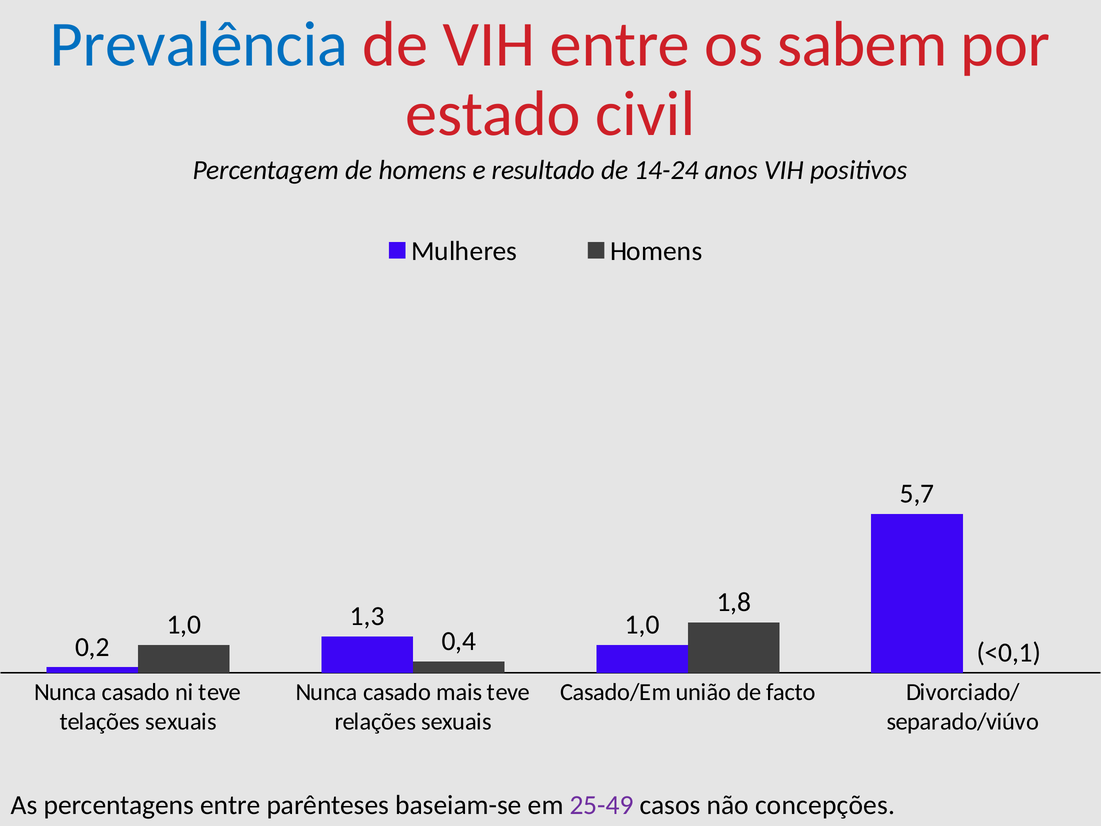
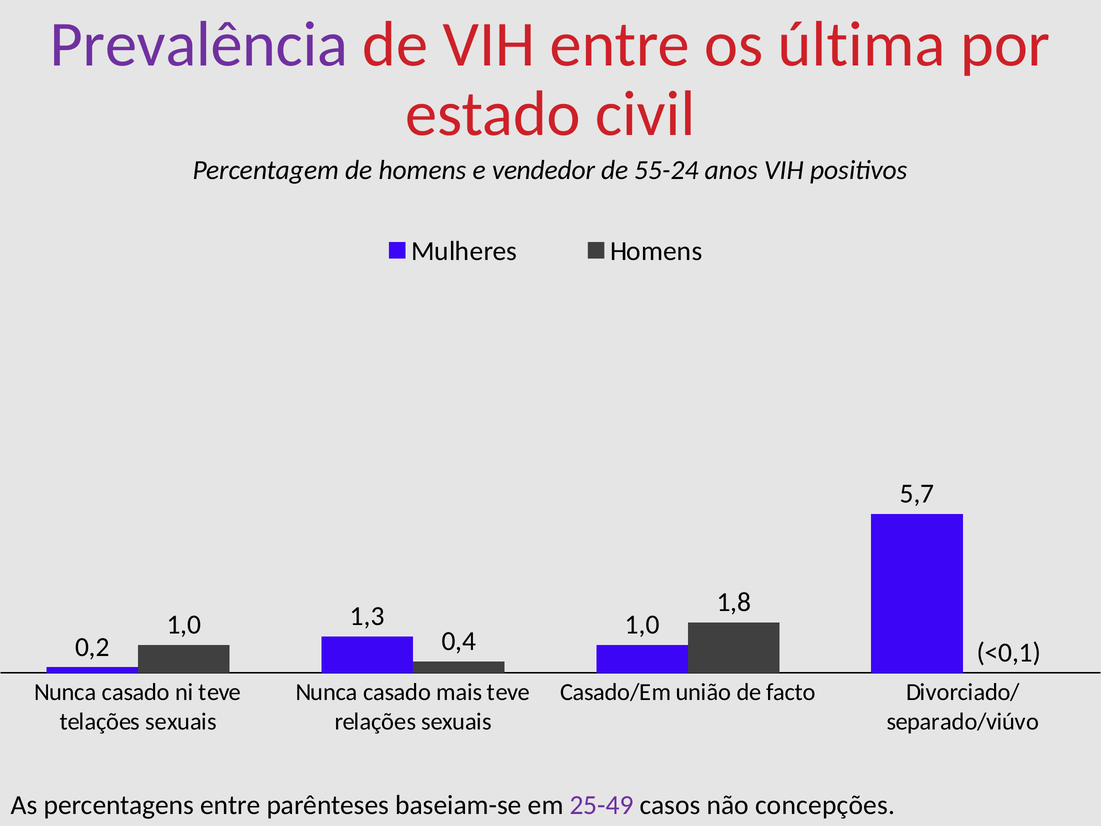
Prevalência colour: blue -> purple
sabem: sabem -> última
resultado: resultado -> vendedor
14-24: 14-24 -> 55-24
